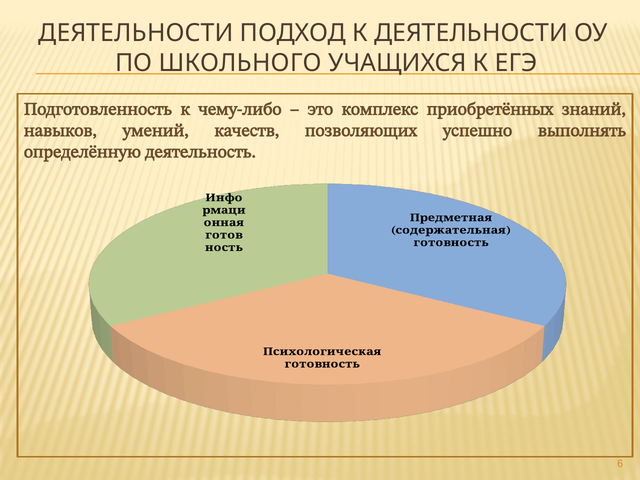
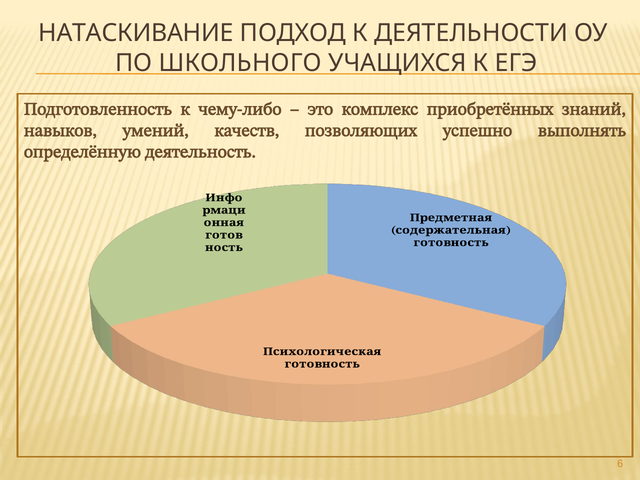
ДЕЯТЕЛЬНОСТИ at (136, 33): ДЕЯТЕЛЬНОСТИ -> НАТАСКИВАНИЕ
